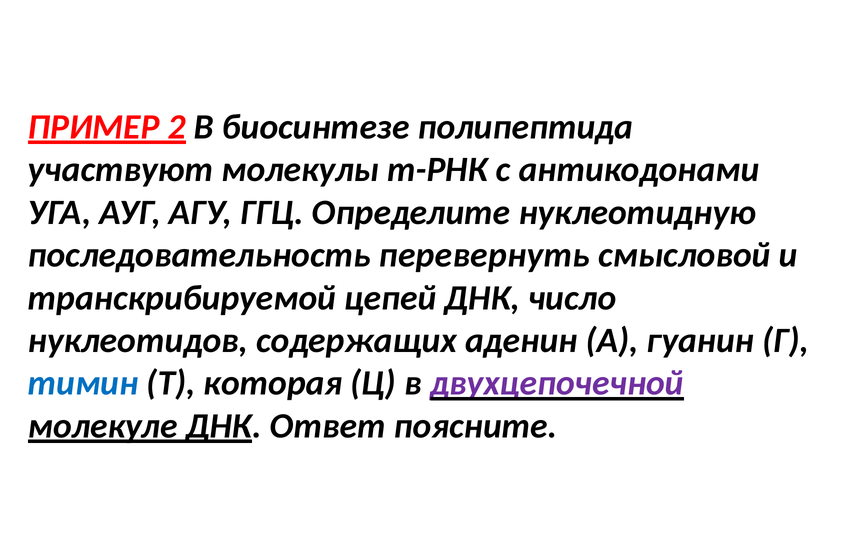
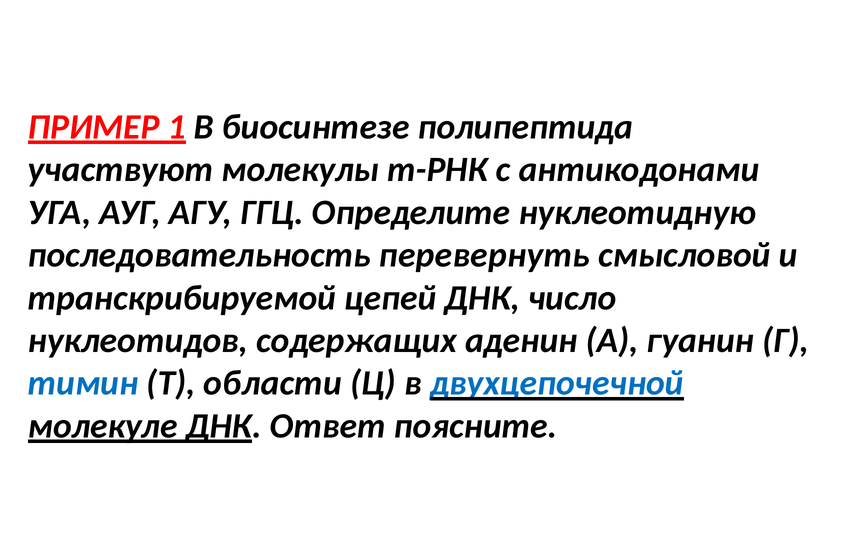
2: 2 -> 1
которая: которая -> области
двухцепочечной colour: purple -> blue
